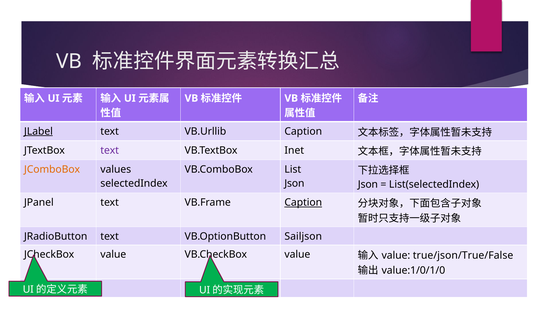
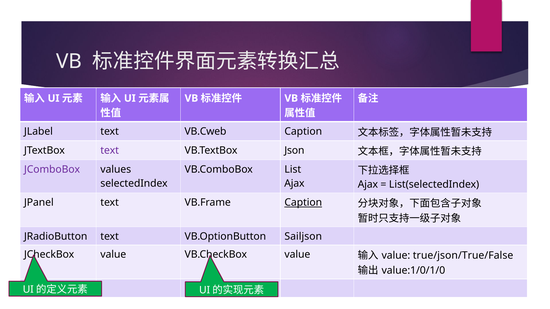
JLabel underline: present -> none
VB.Urllib: VB.Urllib -> VB.Cweb
Inet: Inet -> Json
JComboBox colour: orange -> purple
Json at (294, 184): Json -> Ajax
Json at (368, 185): Json -> Ajax
